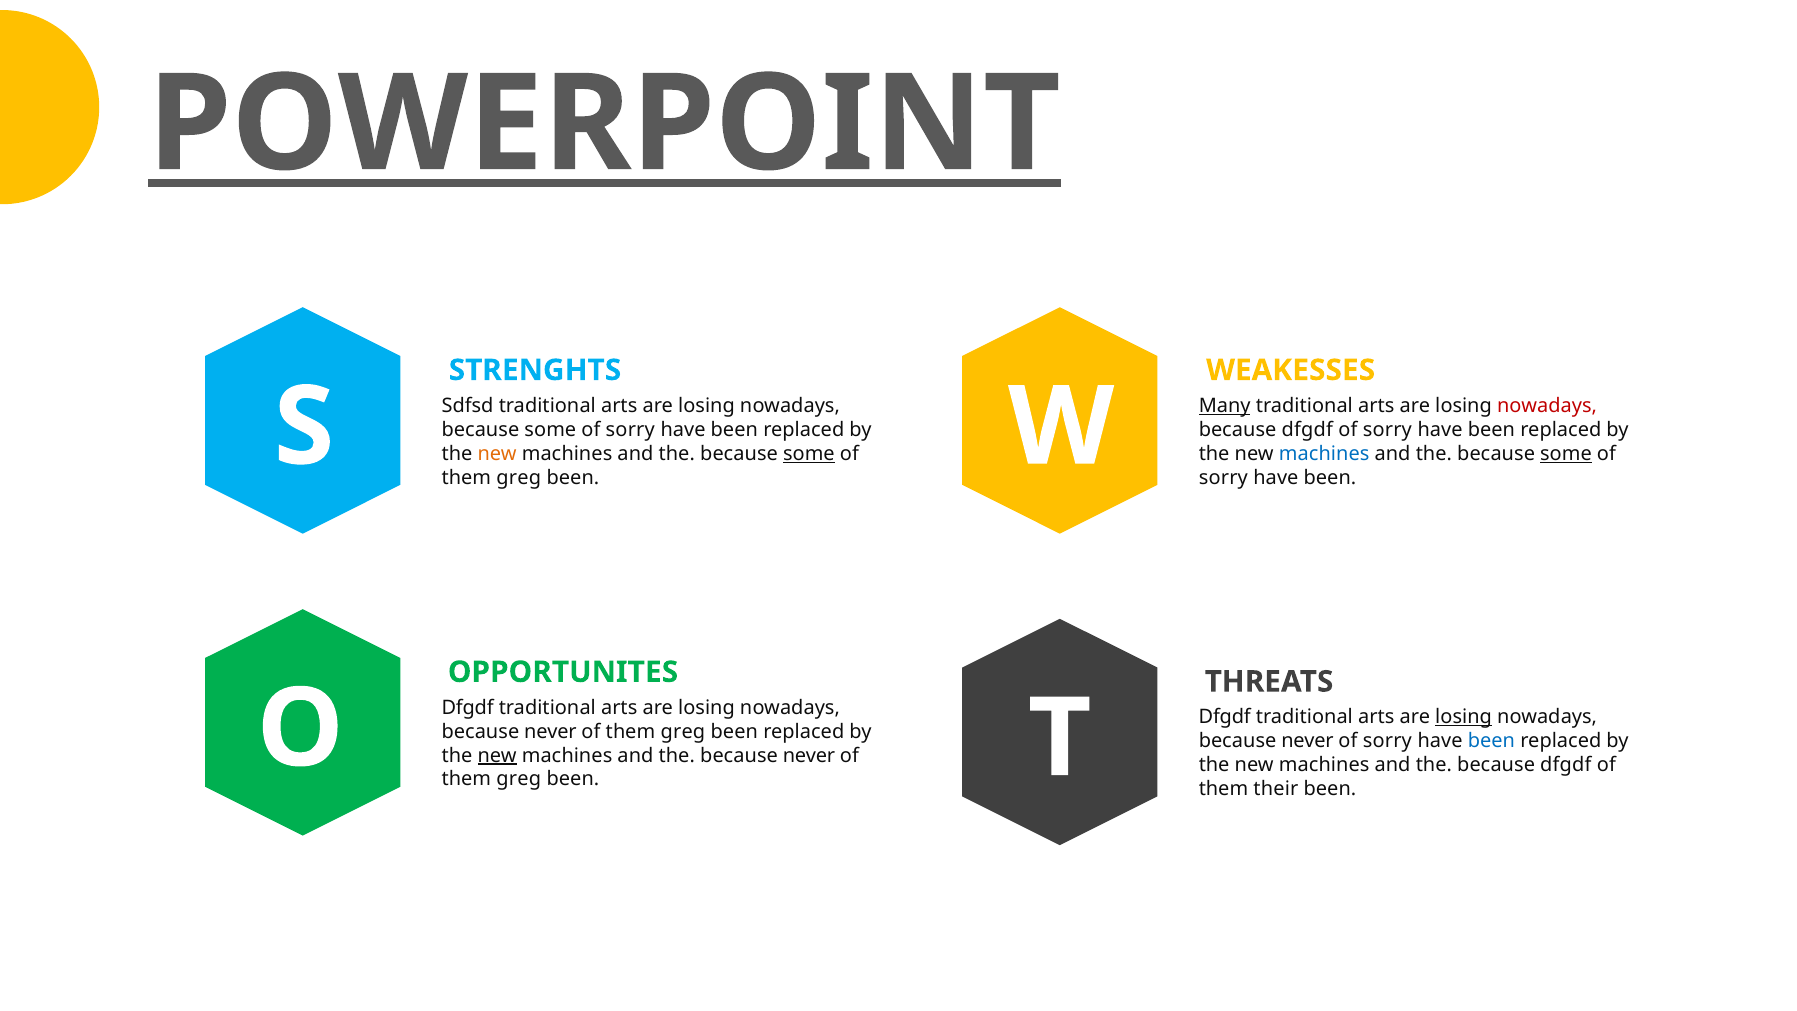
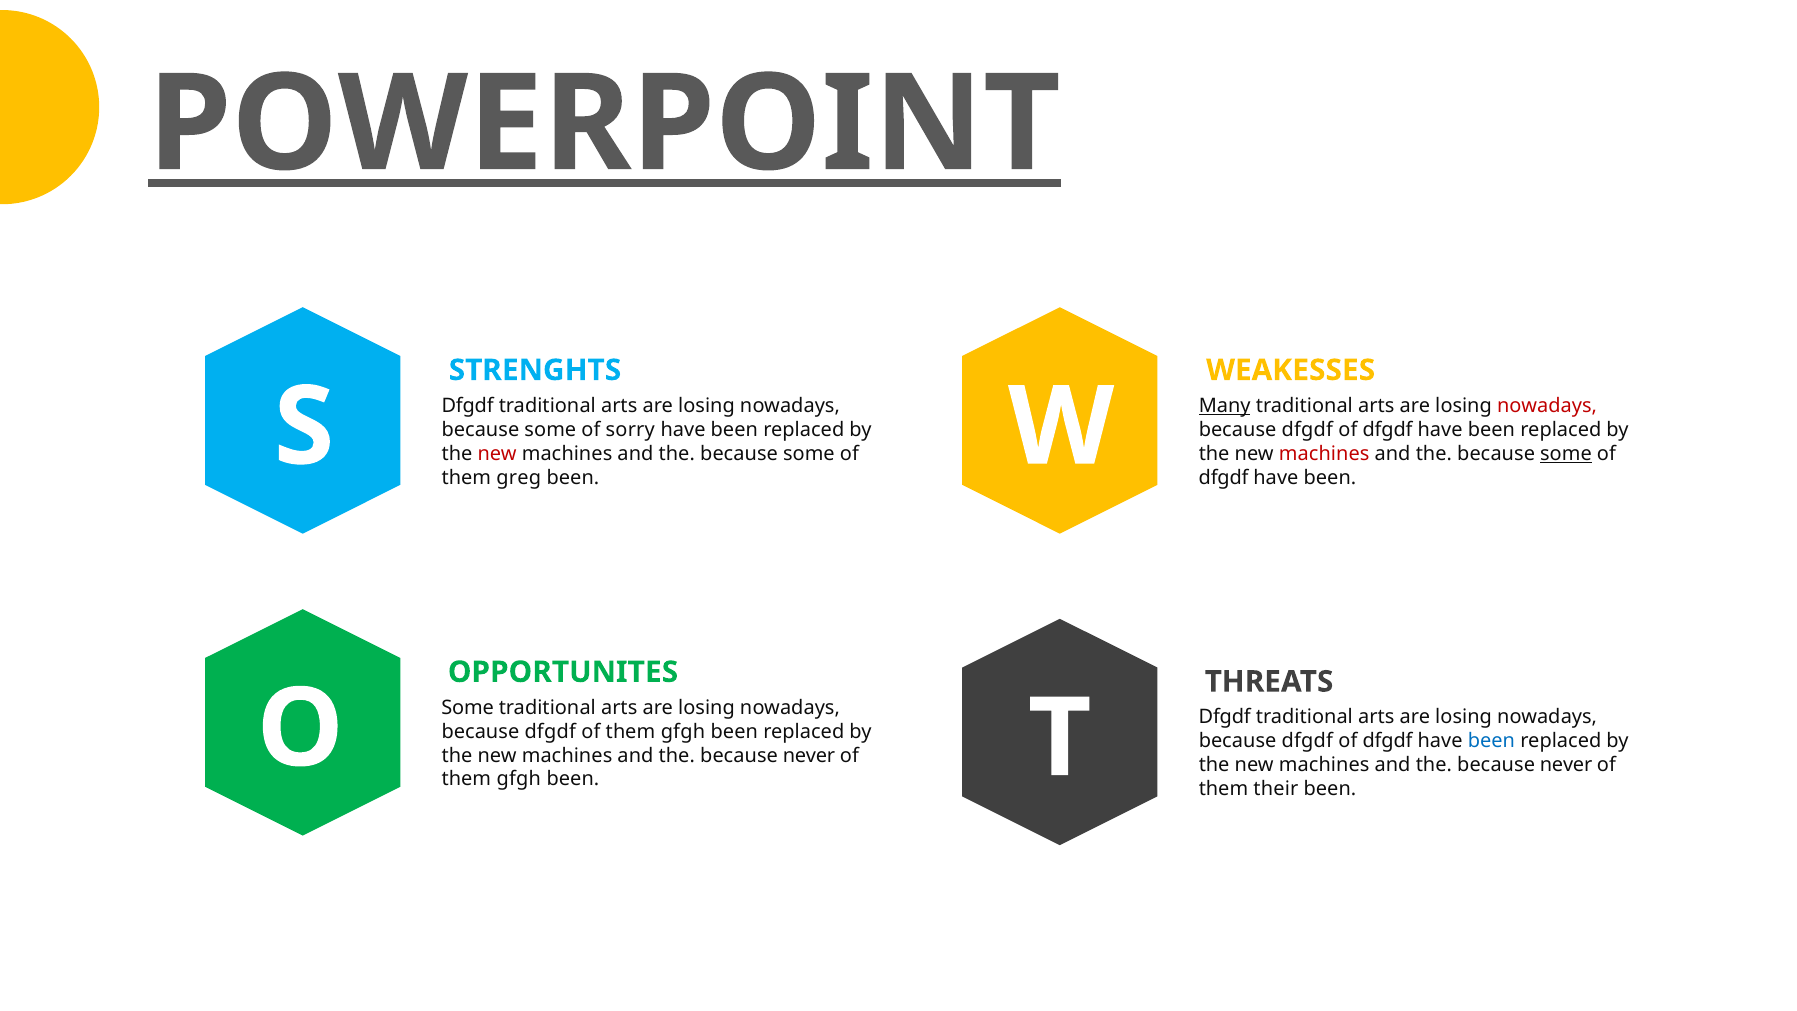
Sdfsd at (468, 406): Sdfsd -> Dfgdf
sorry at (1387, 430): sorry -> dfgdf
new at (497, 454) colour: orange -> red
some at (809, 454) underline: present -> none
machines at (1324, 454) colour: blue -> red
sorry at (1223, 477): sorry -> dfgdf
Dfgdf at (468, 708): Dfgdf -> Some
losing at (1464, 717) underline: present -> none
never at (550, 731): never -> dfgdf
greg at (683, 731): greg -> gfgh
never at (1307, 741): never -> dfgdf
sorry at (1387, 741): sorry -> dfgdf
new at (497, 755) underline: present -> none
dfgdf at (1566, 765): dfgdf -> never
greg at (519, 779): greg -> gfgh
